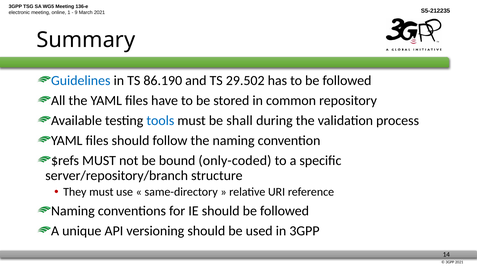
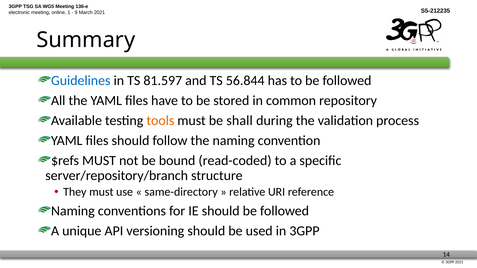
86.190: 86.190 -> 81.597
29.502: 29.502 -> 56.844
tools colour: blue -> orange
only-coded: only-coded -> read-coded
